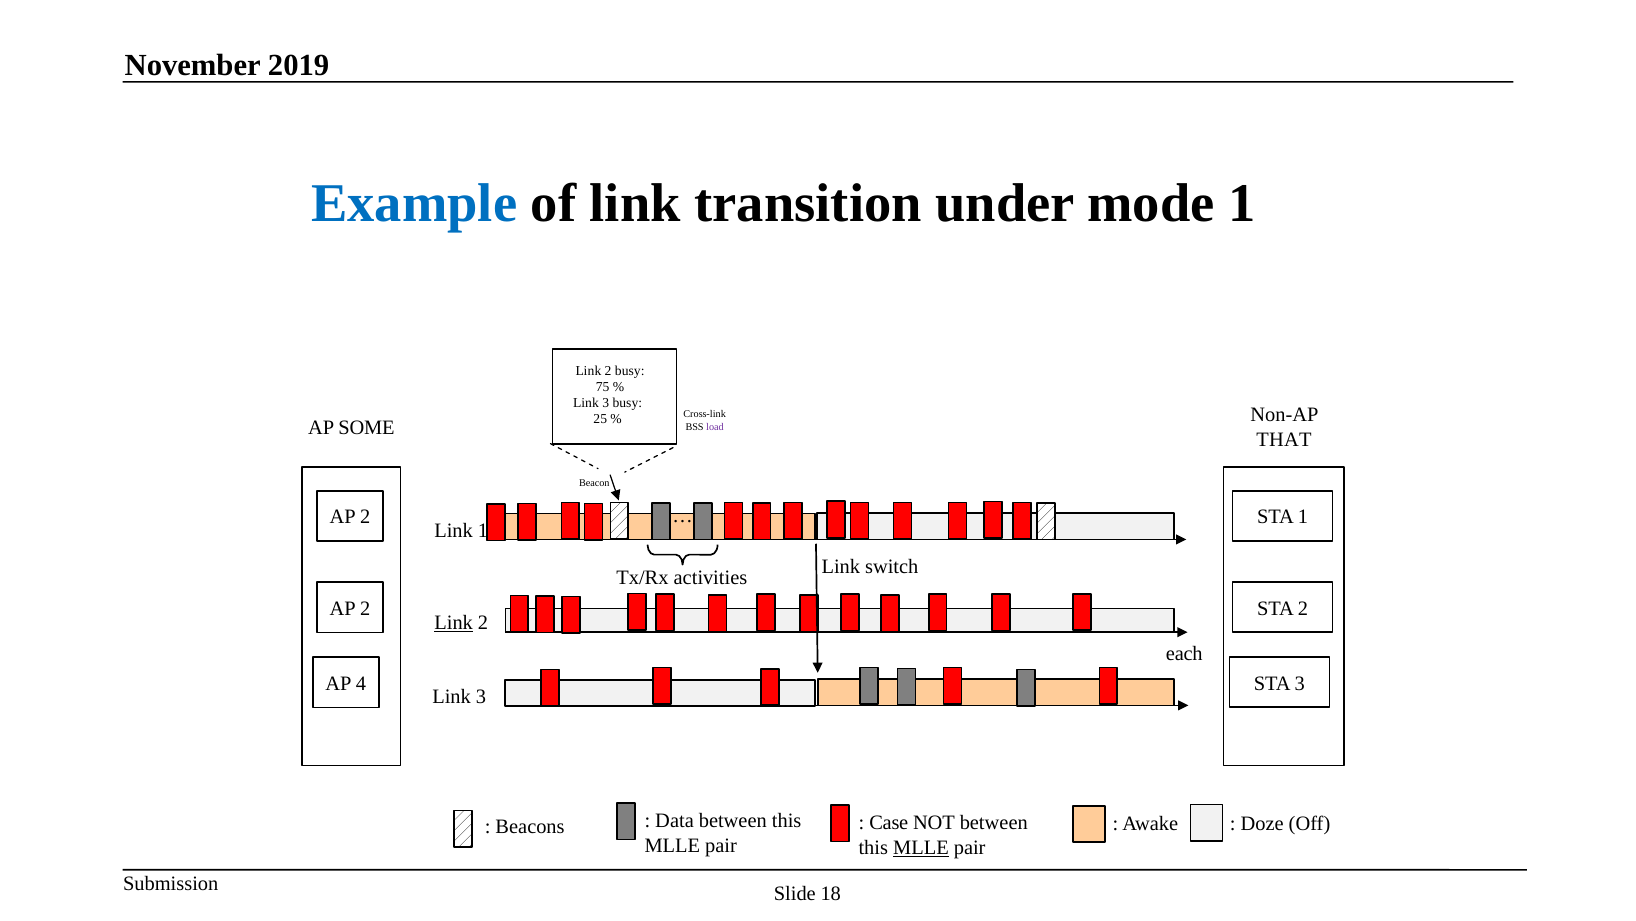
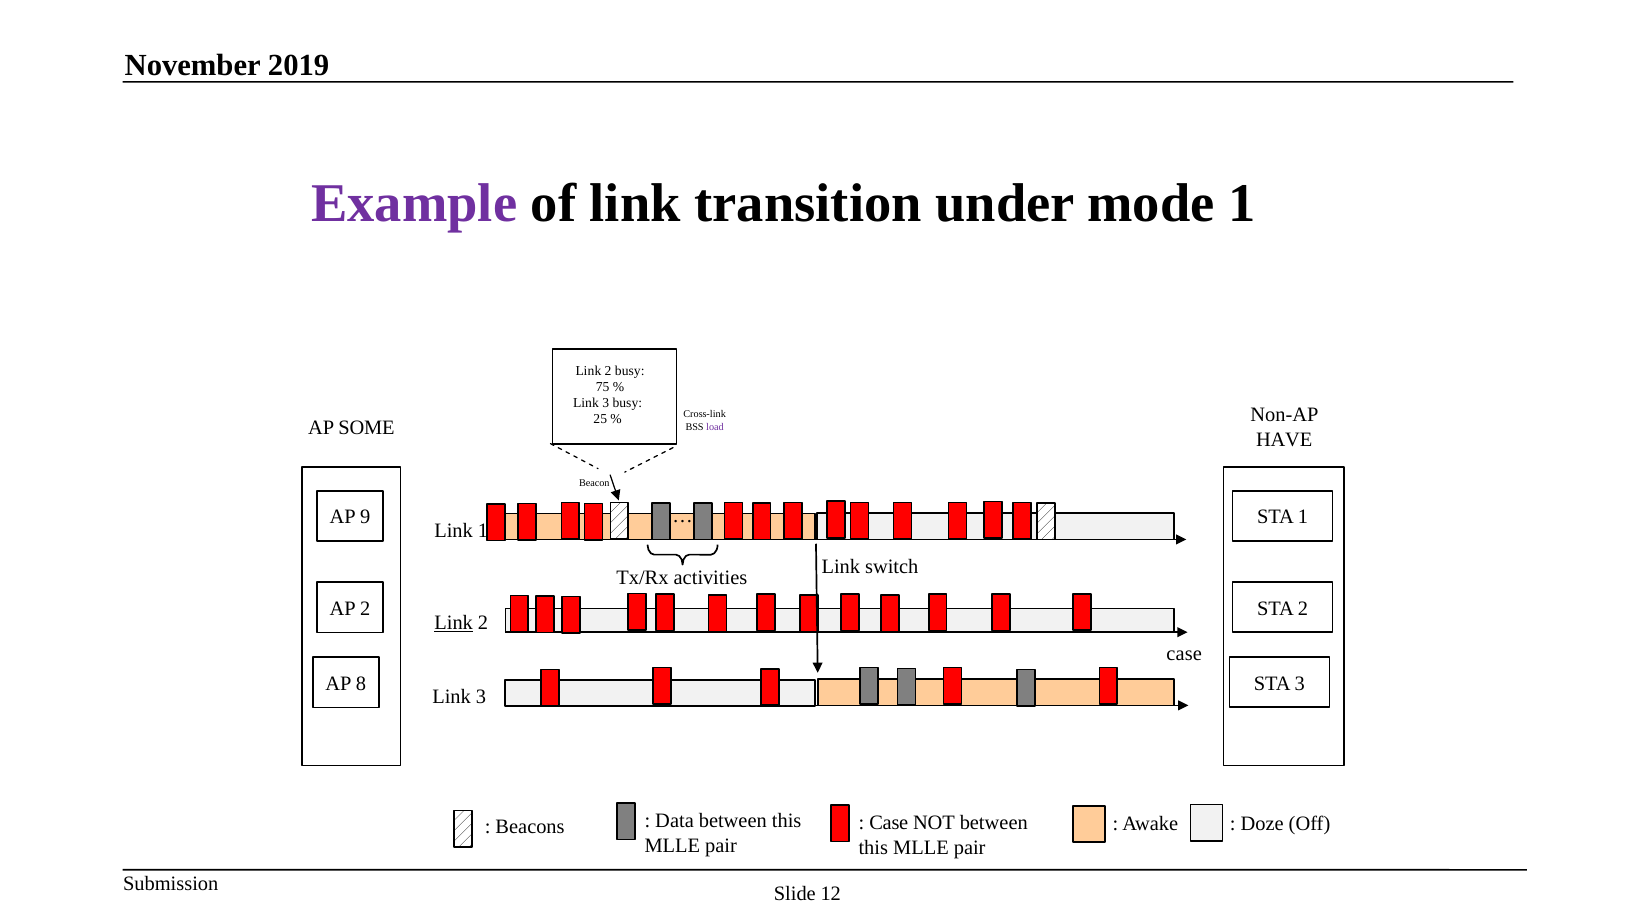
Example colour: blue -> purple
THAT: THAT -> HAVE
2 at (365, 517): 2 -> 9
each at (1184, 653): each -> case
4: 4 -> 8
MLLE at (921, 847) underline: present -> none
18: 18 -> 12
